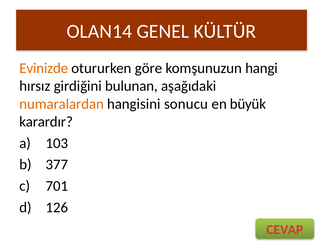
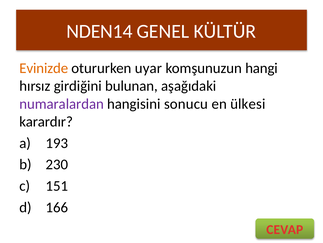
OLAN14: OLAN14 -> NDEN14
göre: göre -> uyar
numaralardan colour: orange -> purple
büyük: büyük -> ülkesi
103: 103 -> 193
377: 377 -> 230
701: 701 -> 151
126: 126 -> 166
